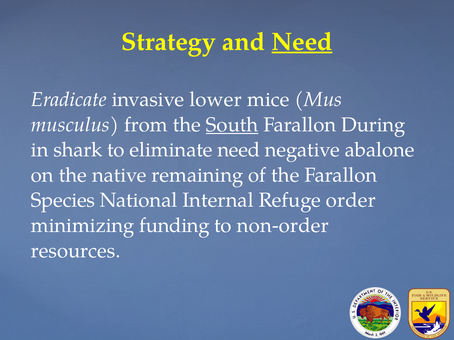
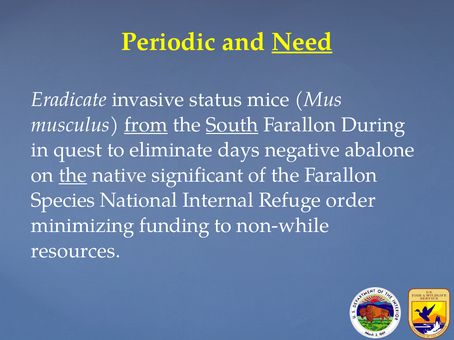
Strategy: Strategy -> Periodic
lower: lower -> status
from underline: none -> present
shark: shark -> quest
eliminate need: need -> days
the at (73, 175) underline: none -> present
remaining: remaining -> significant
non-order: non-order -> non-while
